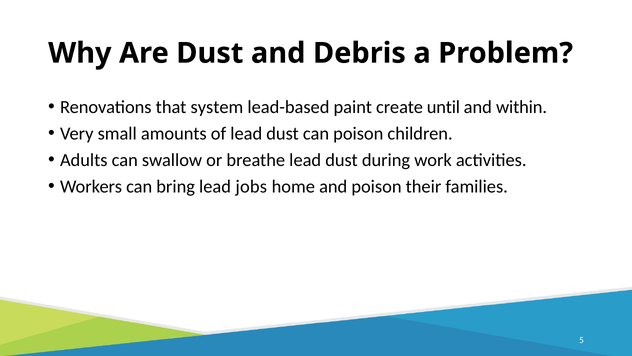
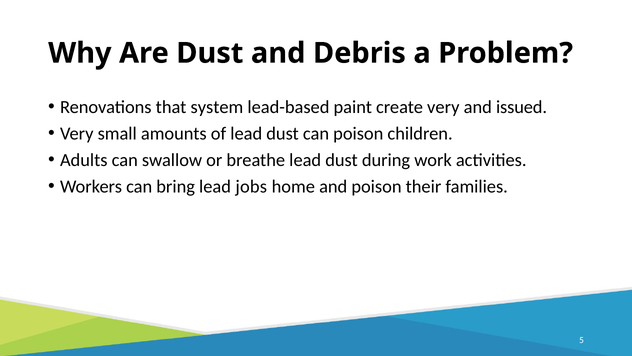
create until: until -> very
within: within -> issued
